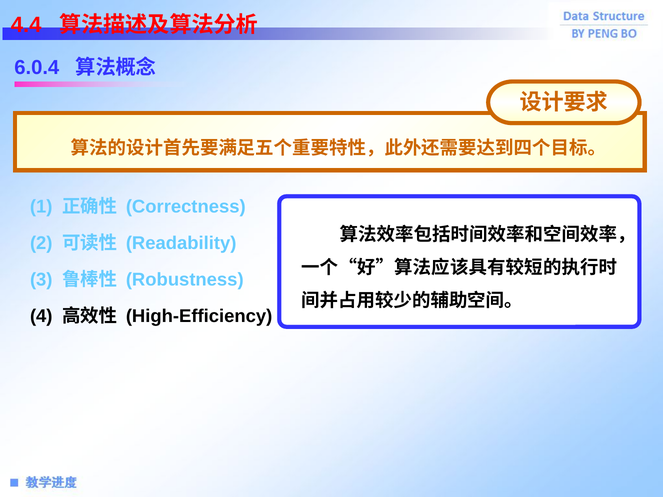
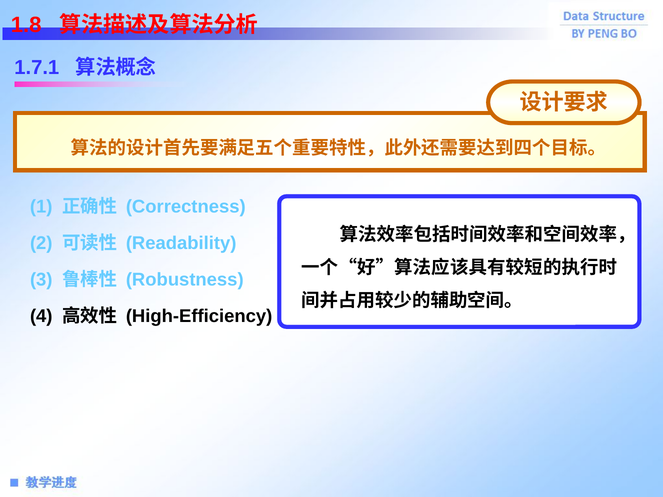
4.4: 4.4 -> 1.8
6.0.4: 6.0.4 -> 1.7.1
